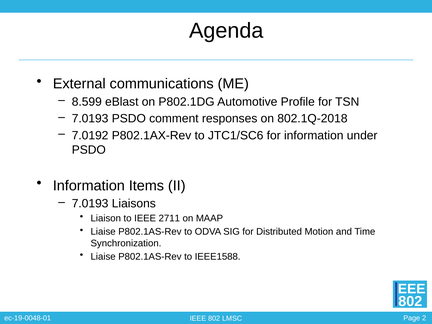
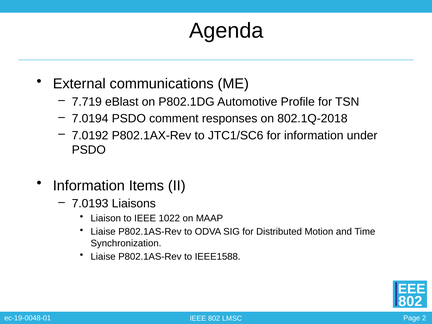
8.599: 8.599 -> 7.719
7.0193 at (90, 119): 7.0193 -> 7.0194
2711: 2711 -> 1022
